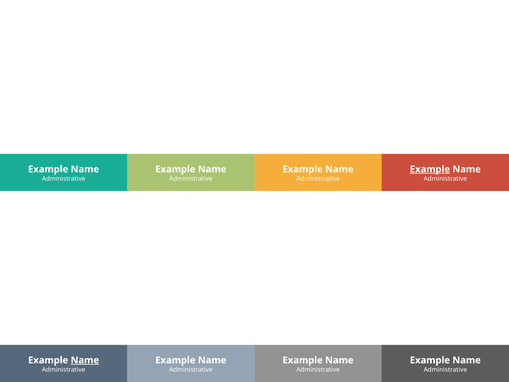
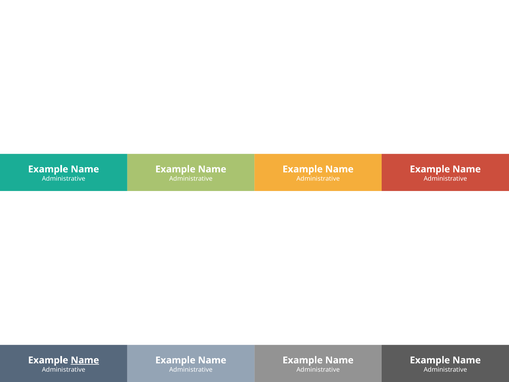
Example at (430, 169) underline: present -> none
